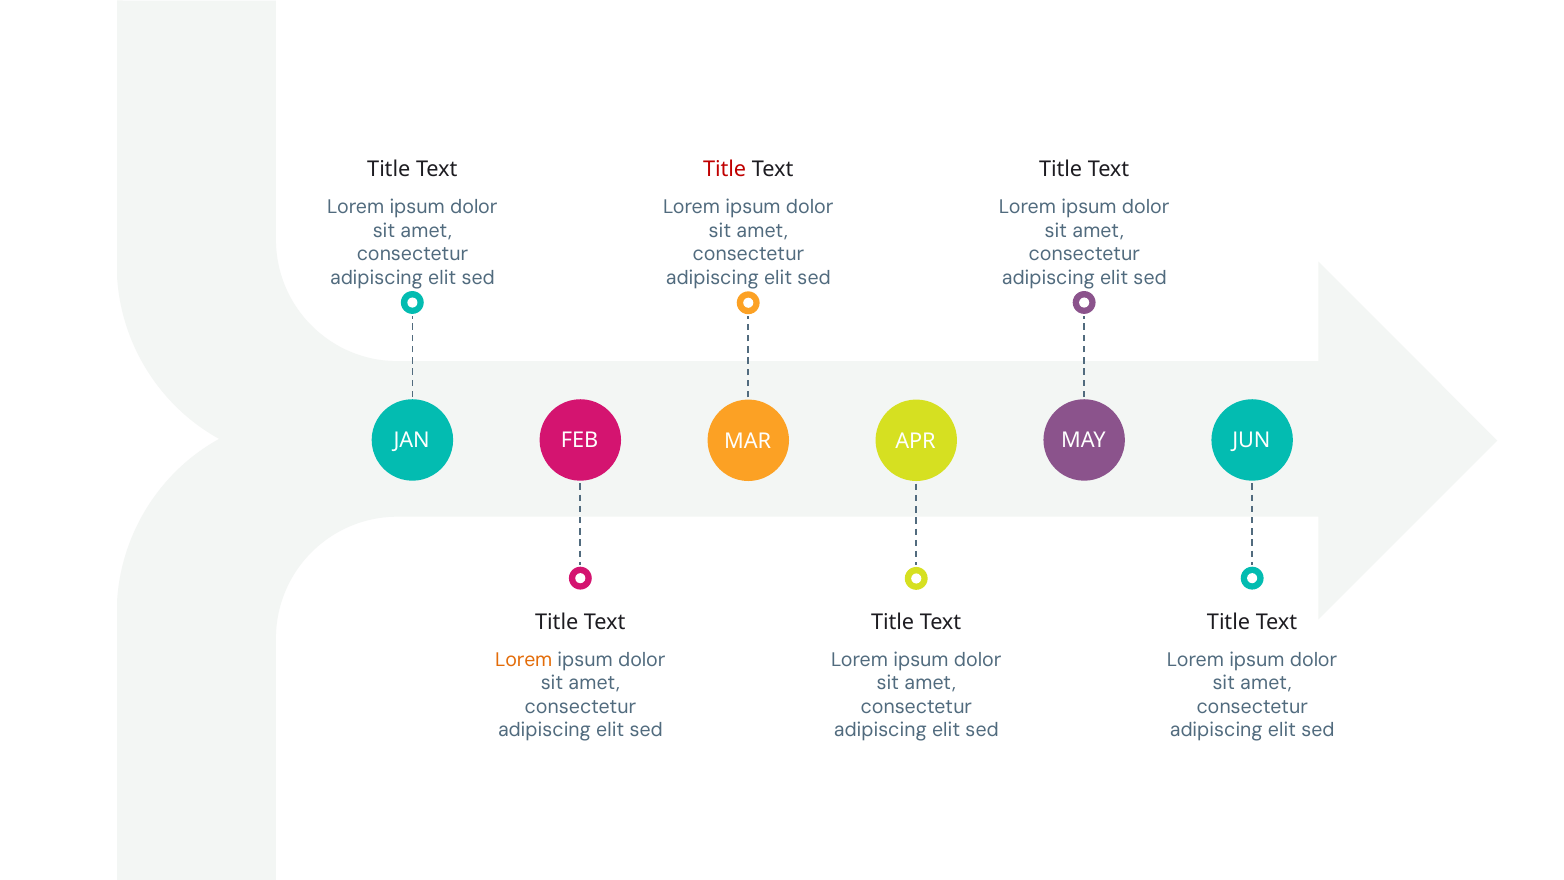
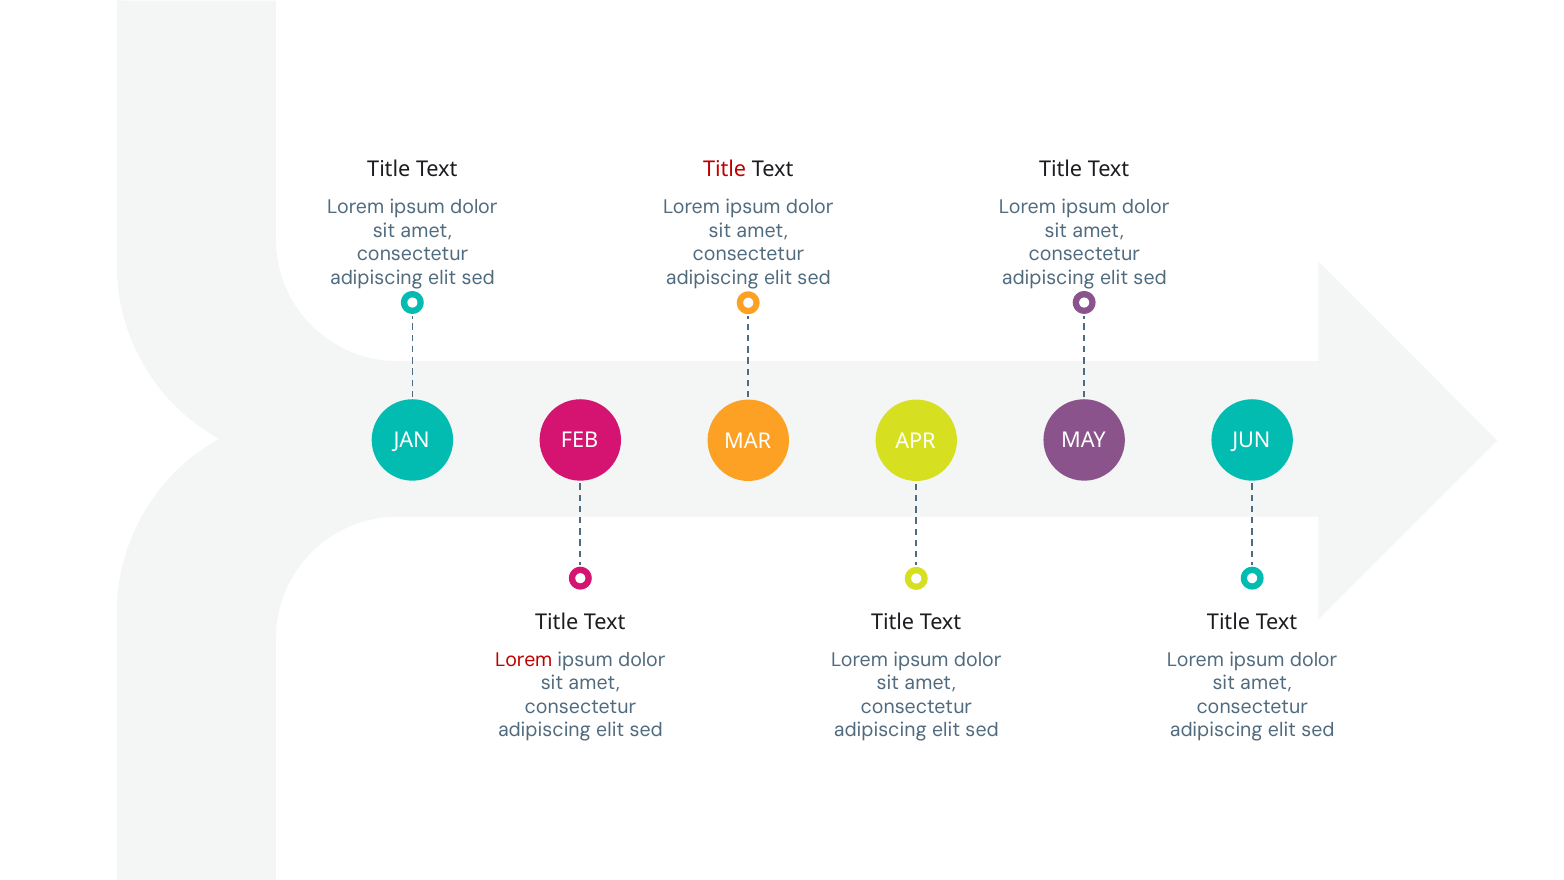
Lorem at (524, 660) colour: orange -> red
